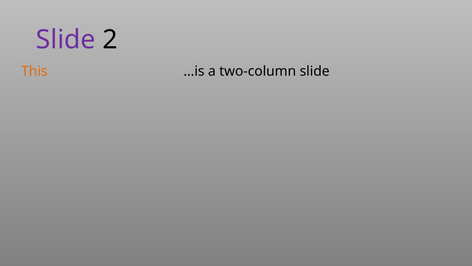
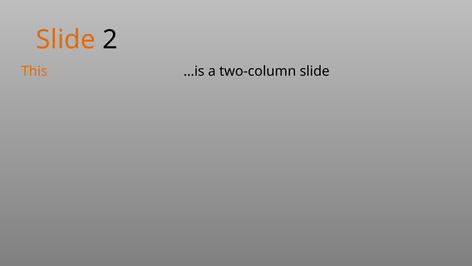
Slide at (66, 40) colour: purple -> orange
